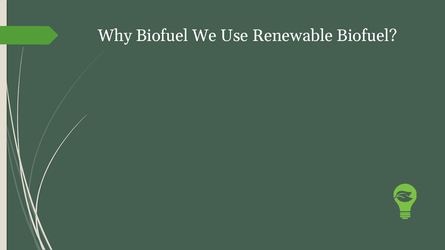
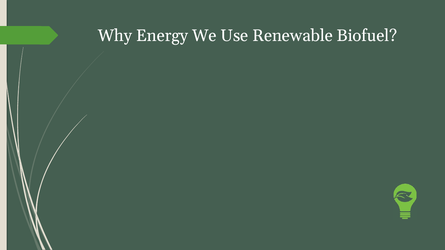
Why Biofuel: Biofuel -> Energy
